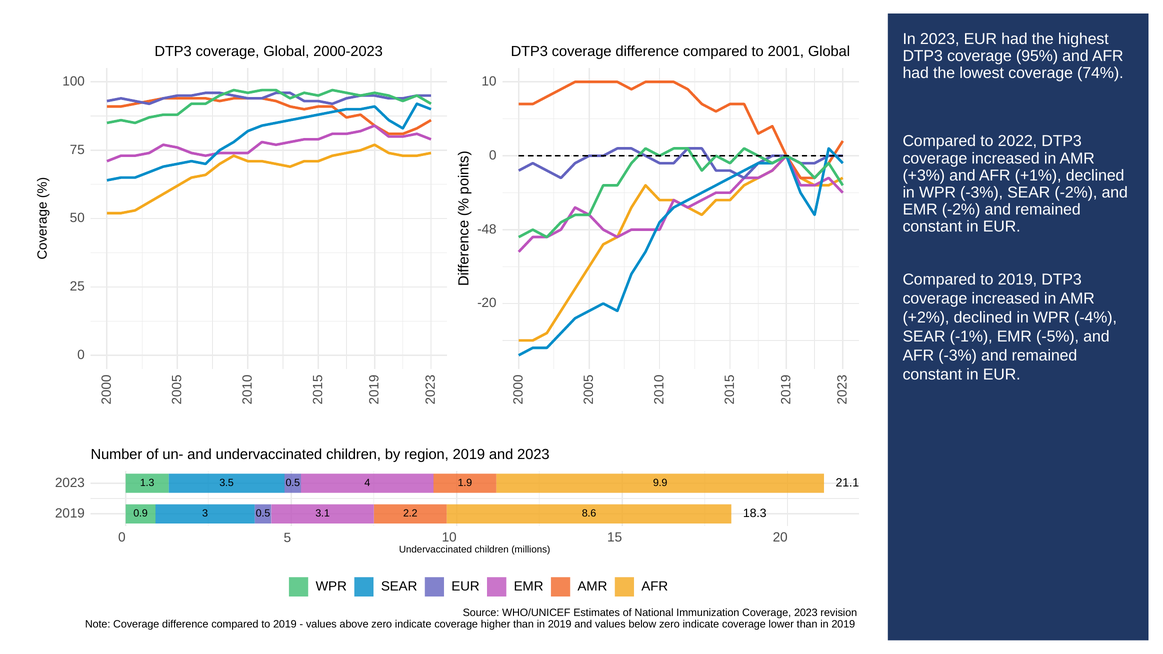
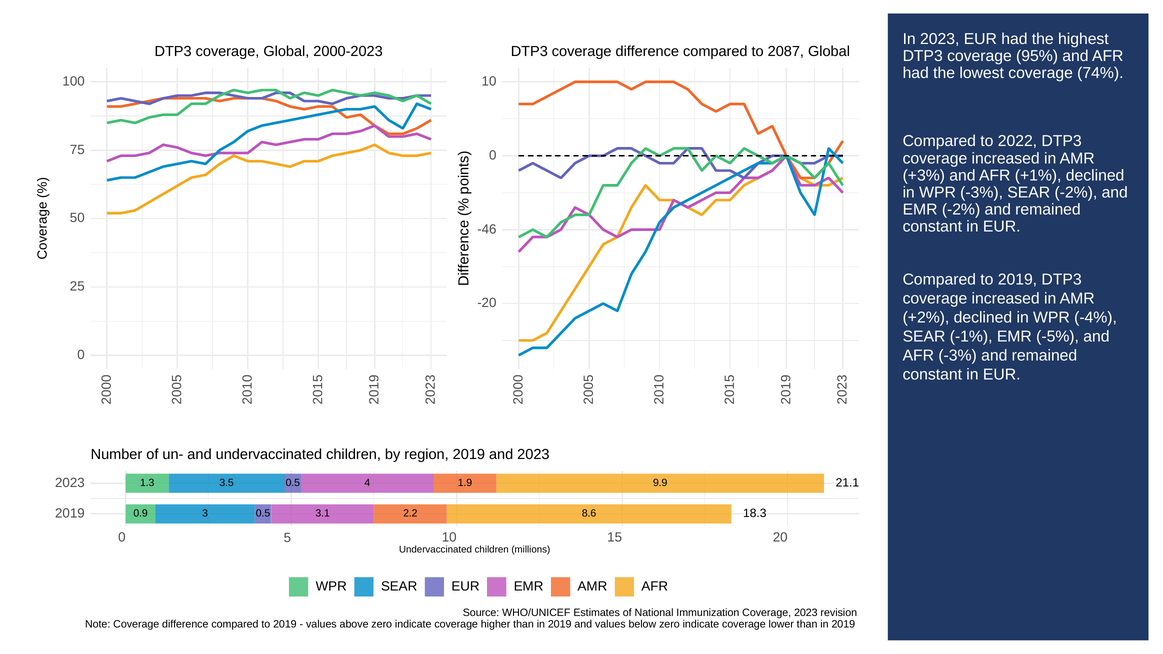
2001: 2001 -> 2087
-48: -48 -> -46
